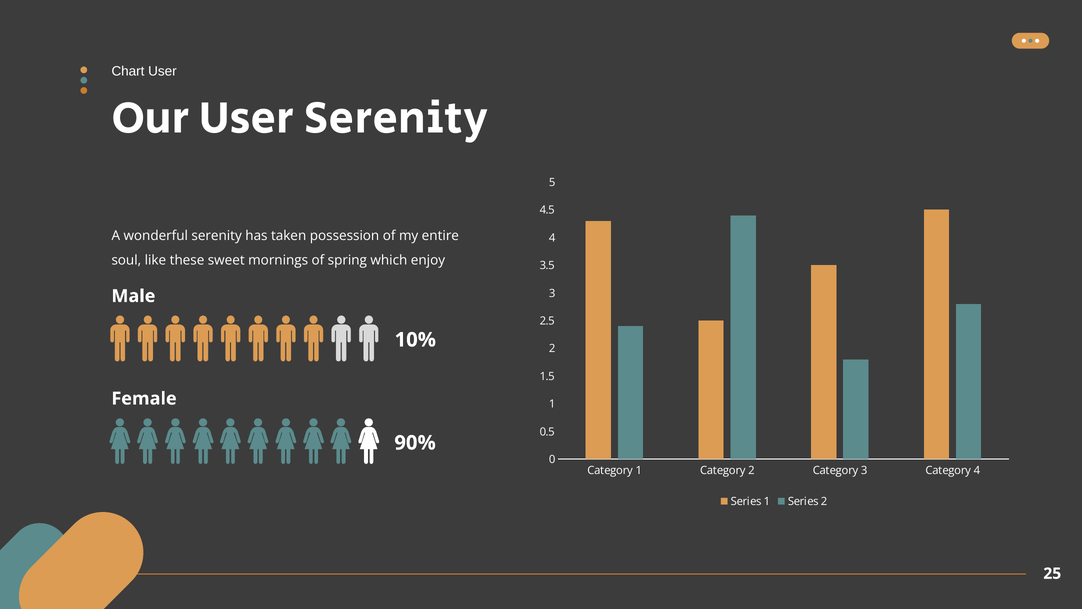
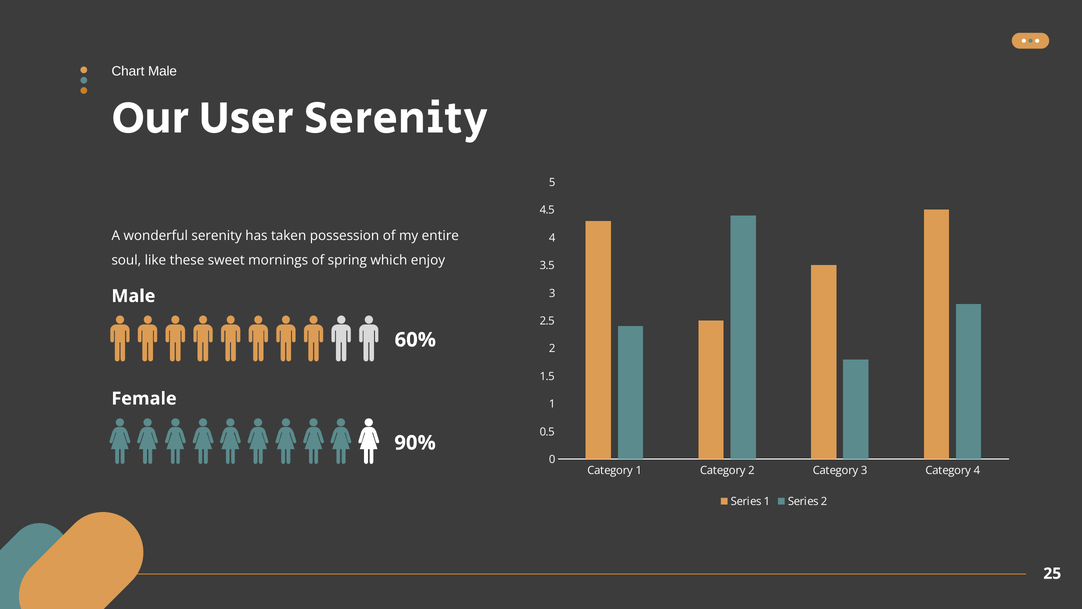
Chart User: User -> Male
10%: 10% -> 60%
